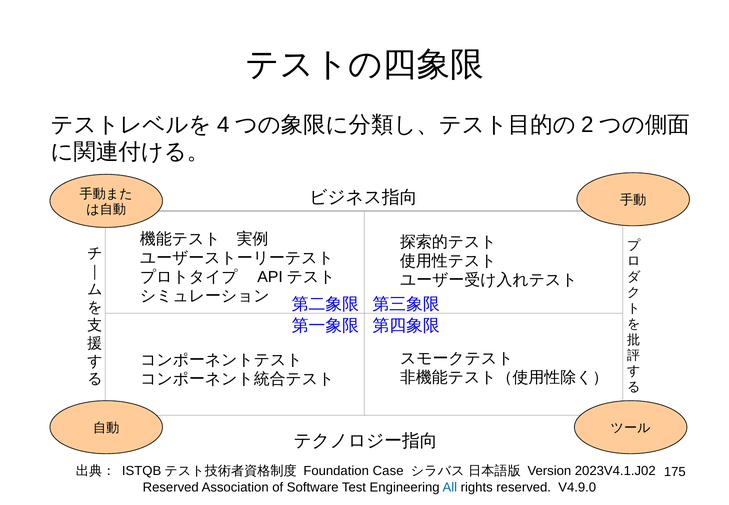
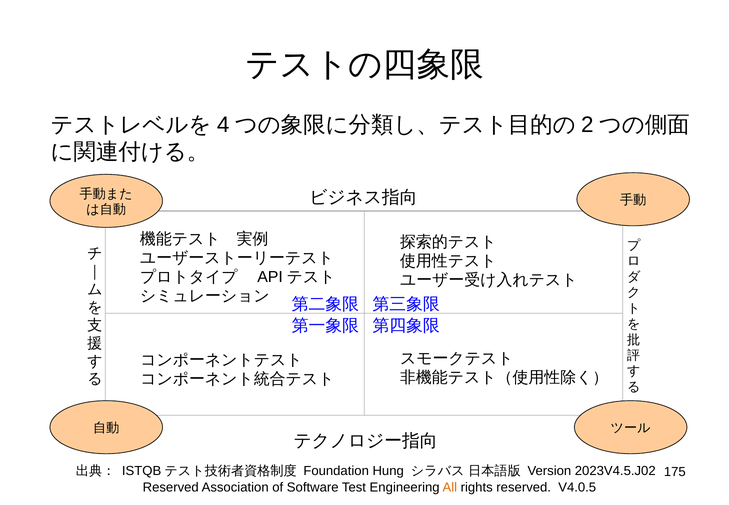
Case: Case -> Hung
2023V4.1.J02: 2023V4.1.J02 -> 2023V4.5.J02
All colour: blue -> orange
V4.9.0: V4.9.0 -> V4.0.5
